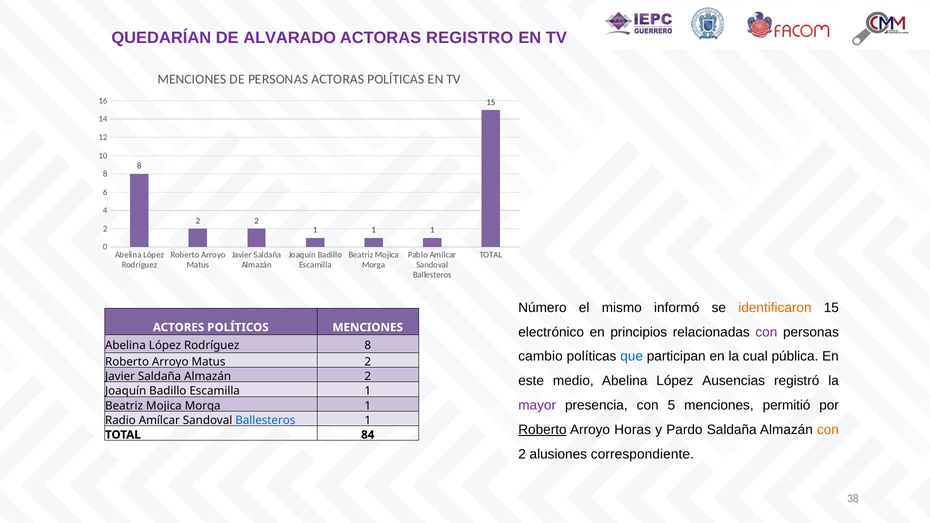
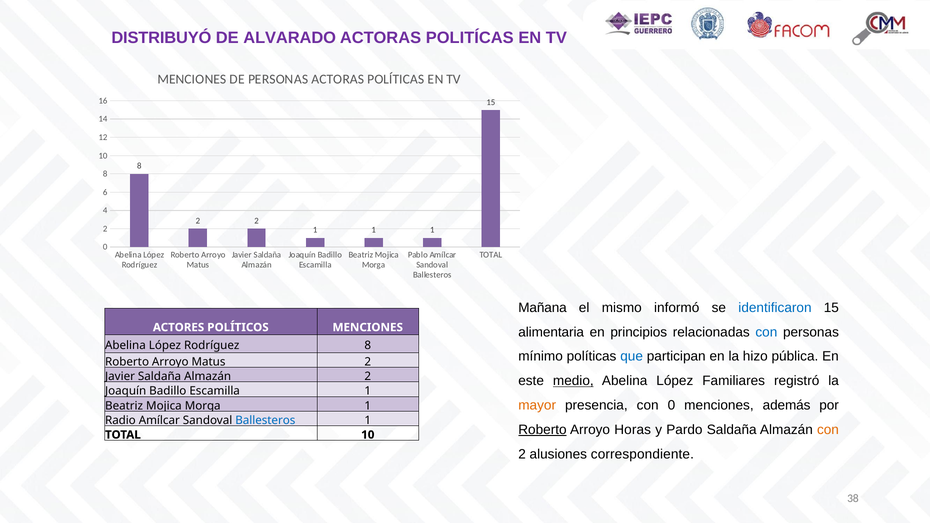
QUEDARÍAN: QUEDARÍAN -> DISTRIBUYÓ
REGISTRO: REGISTRO -> POLITÍCAS
Número: Número -> Mañana
identificaron colour: orange -> blue
electrónico: electrónico -> alimentaria
con at (766, 332) colour: purple -> blue
cambio: cambio -> mínimo
cual: cual -> hizo
medio underline: none -> present
Ausencias: Ausencias -> Familiares
mayor colour: purple -> orange
con 5: 5 -> 0
permitió: permitió -> además
TOTAL 84: 84 -> 10
